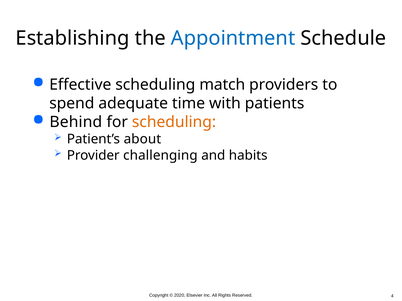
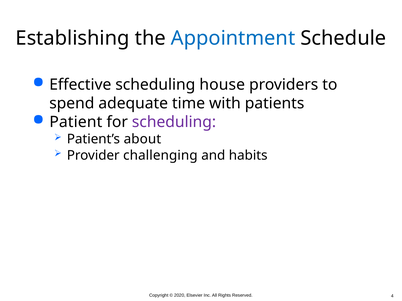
match: match -> house
Behind: Behind -> Patient
scheduling at (174, 122) colour: orange -> purple
